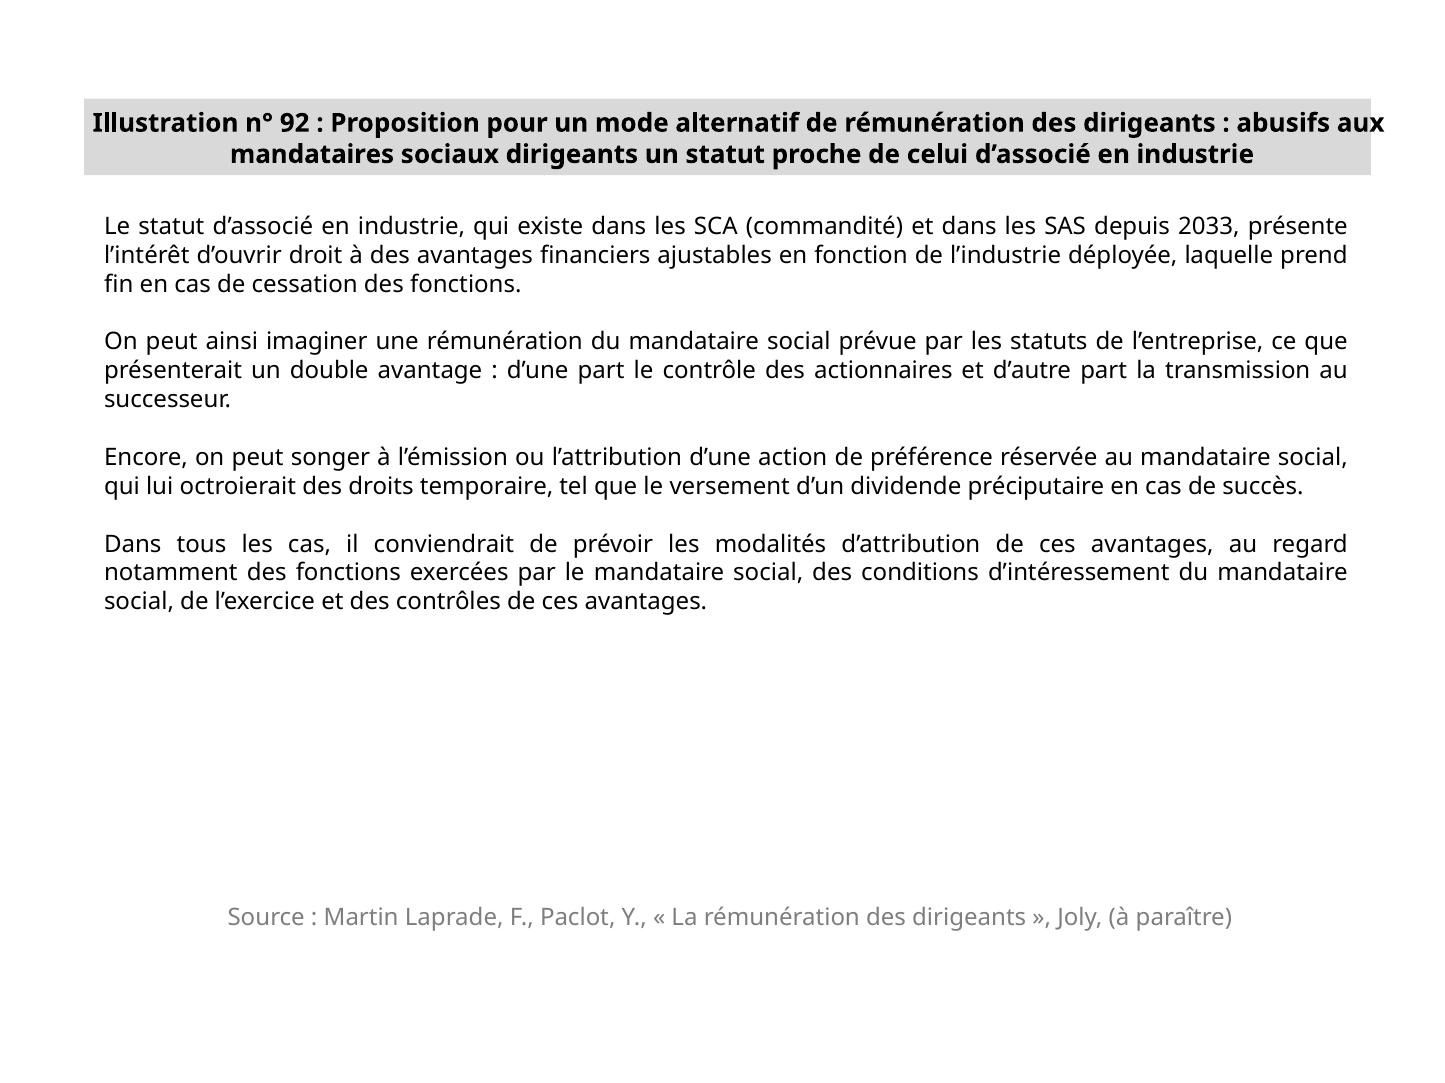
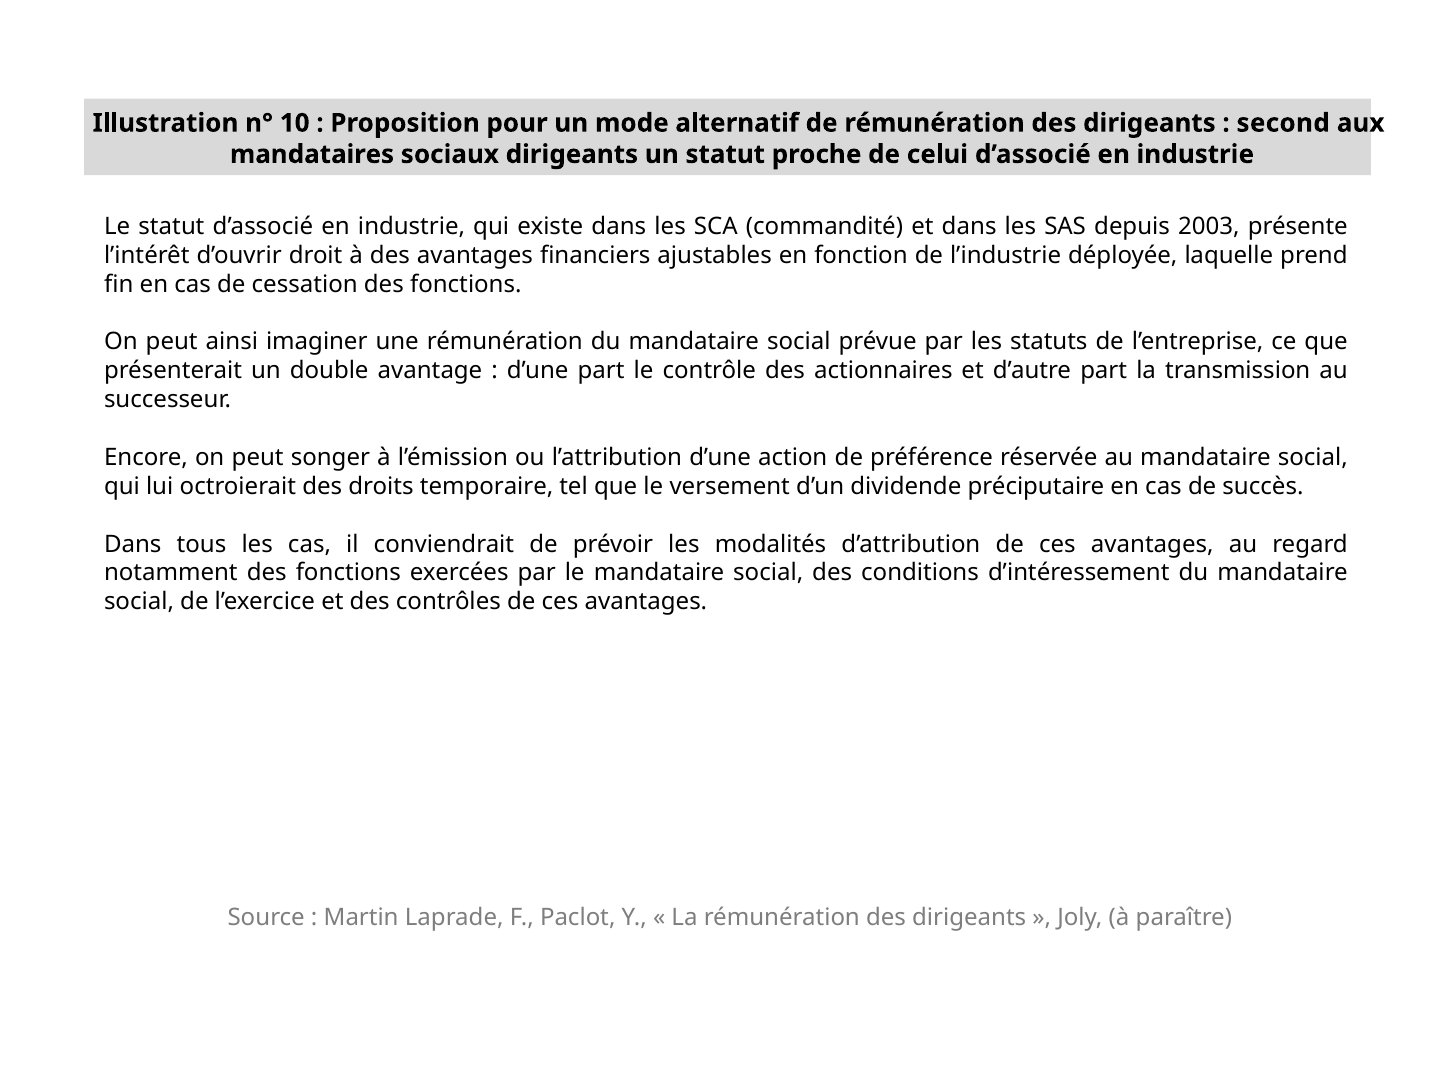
92: 92 -> 10
abusifs: abusifs -> second
2033: 2033 -> 2003
